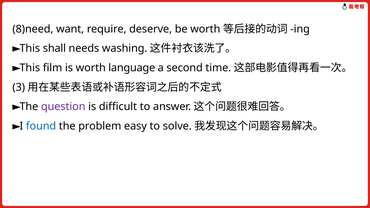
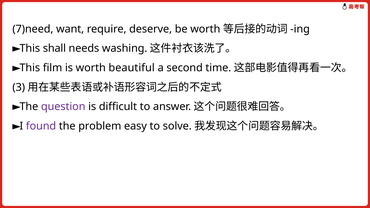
8)need: 8)need -> 7)need
language: language -> beautiful
found colour: blue -> purple
